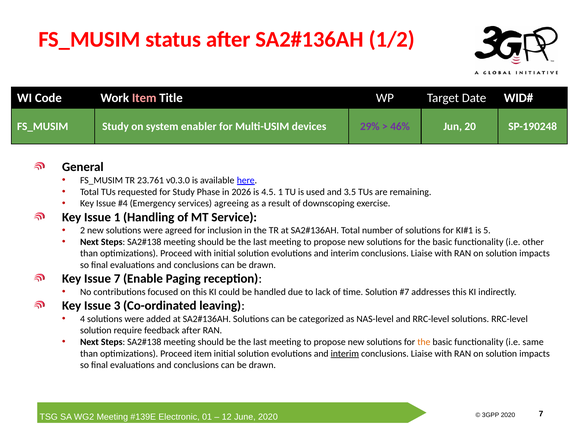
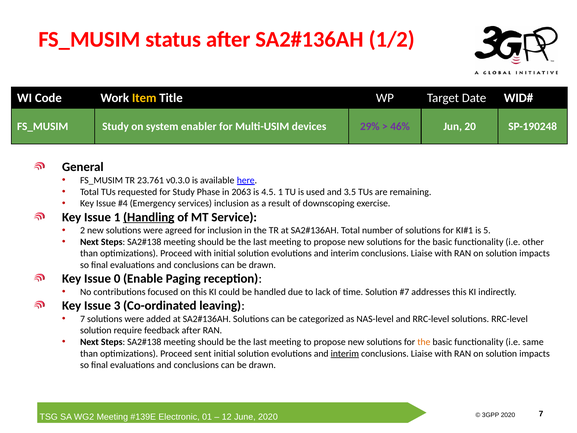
Item at (144, 98) colour: pink -> yellow
2026: 2026 -> 2063
services agreeing: agreeing -> inclusion
Handling underline: none -> present
Issue 7: 7 -> 0
4 at (83, 319): 4 -> 7
Proceed item: item -> sent
